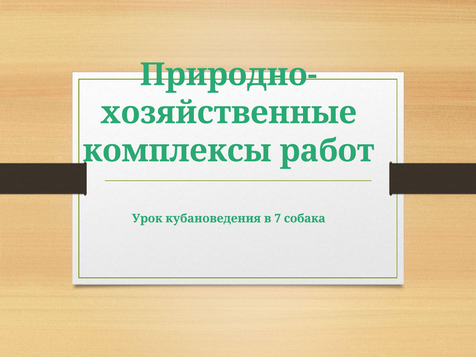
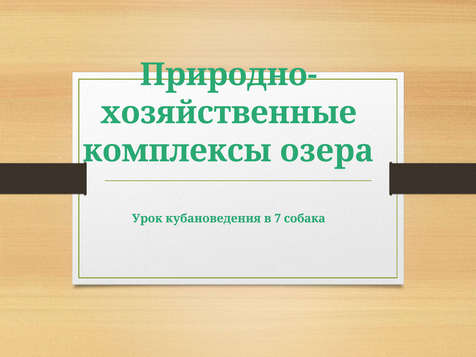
работ: работ -> озера
